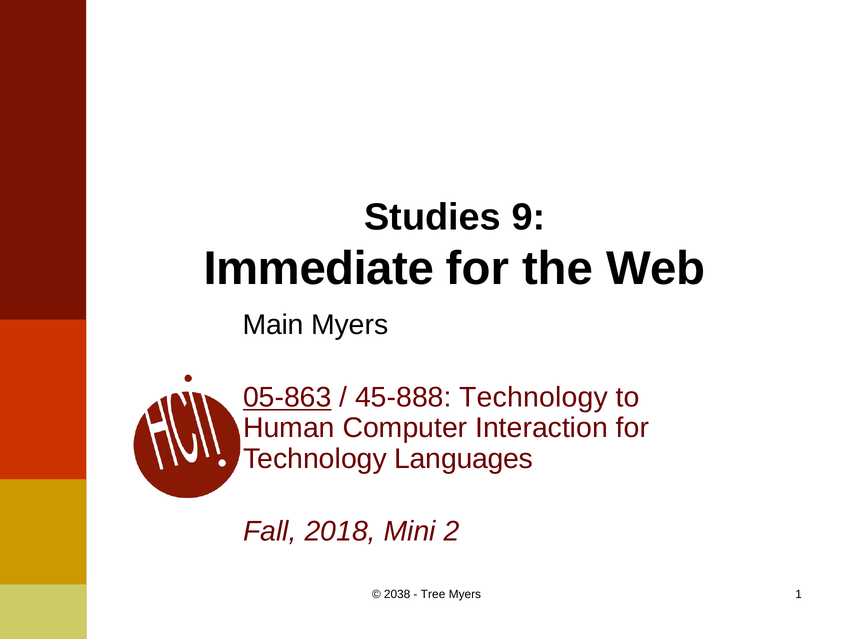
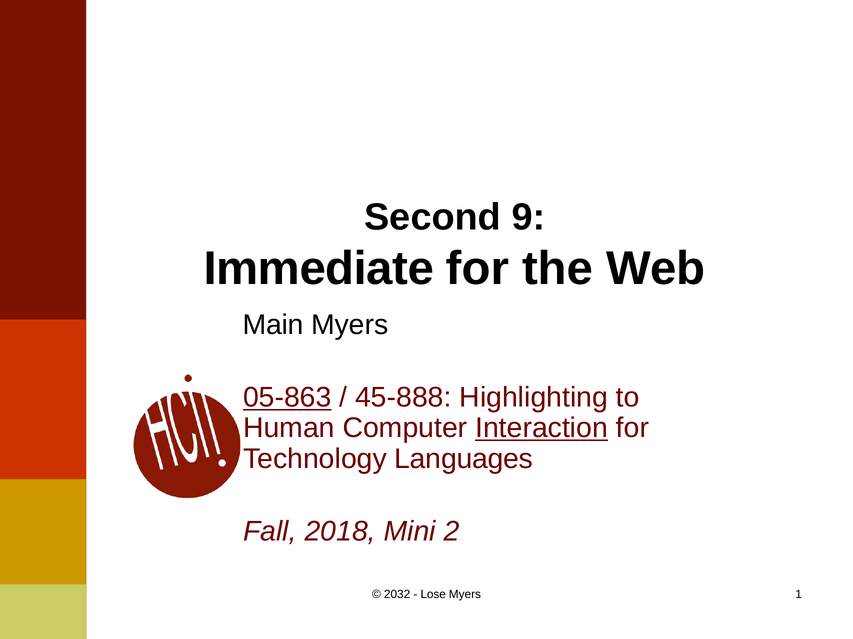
Studies: Studies -> Second
45-888 Technology: Technology -> Highlighting
Interaction underline: none -> present
2038: 2038 -> 2032
Tree: Tree -> Lose
